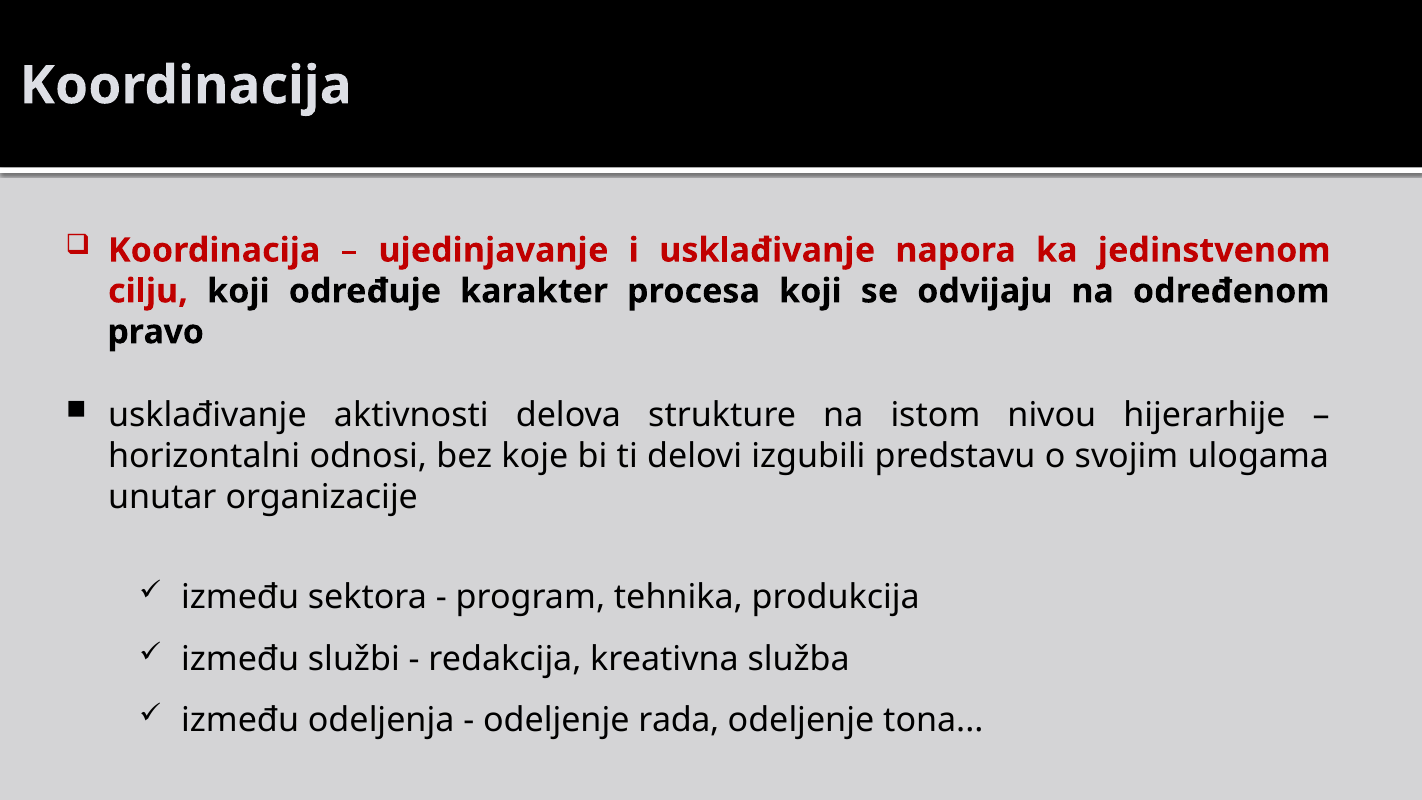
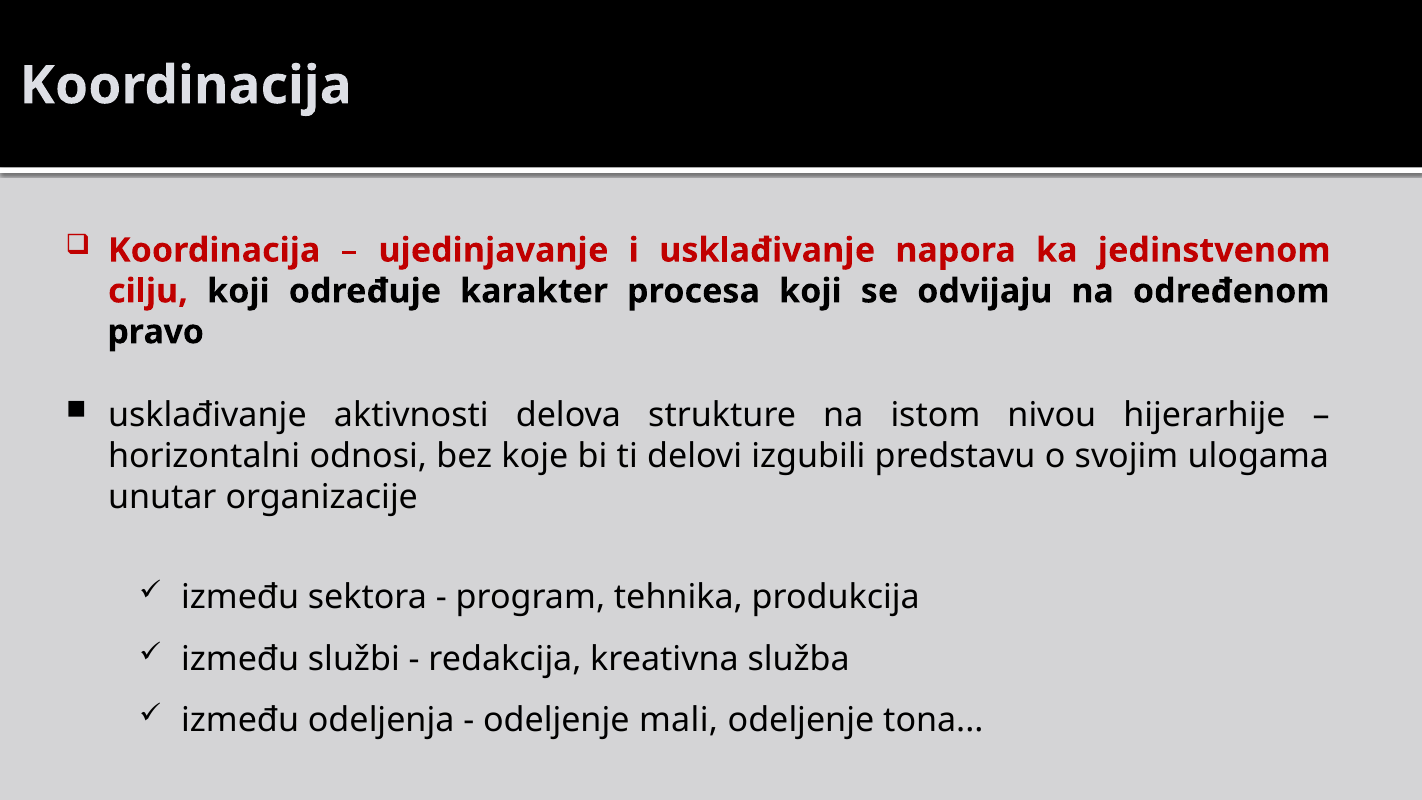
rada: rada -> mali
